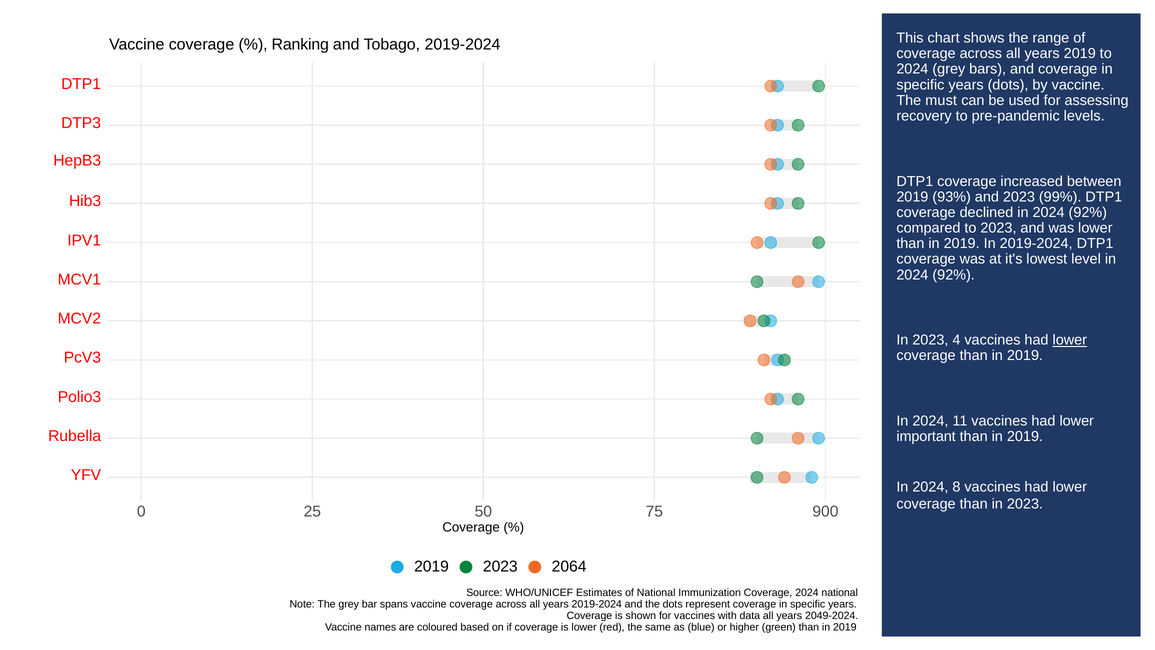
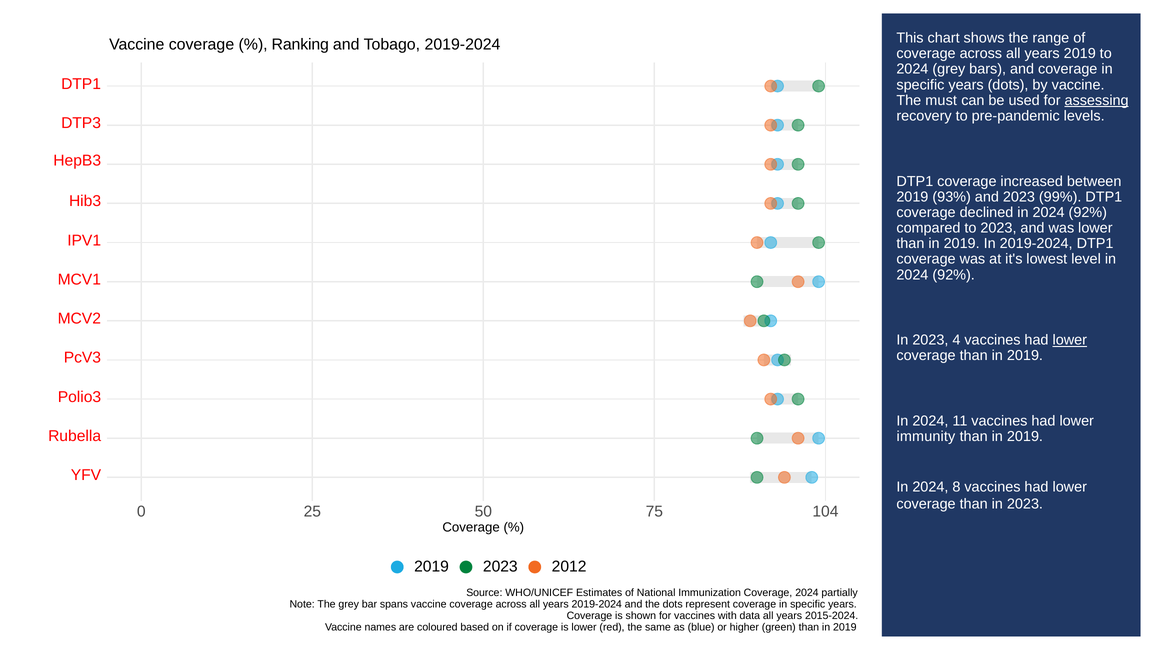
assessing underline: none -> present
important: important -> immunity
900: 900 -> 104
2064: 2064 -> 2012
2024 national: national -> partially
2049-2024: 2049-2024 -> 2015-2024
